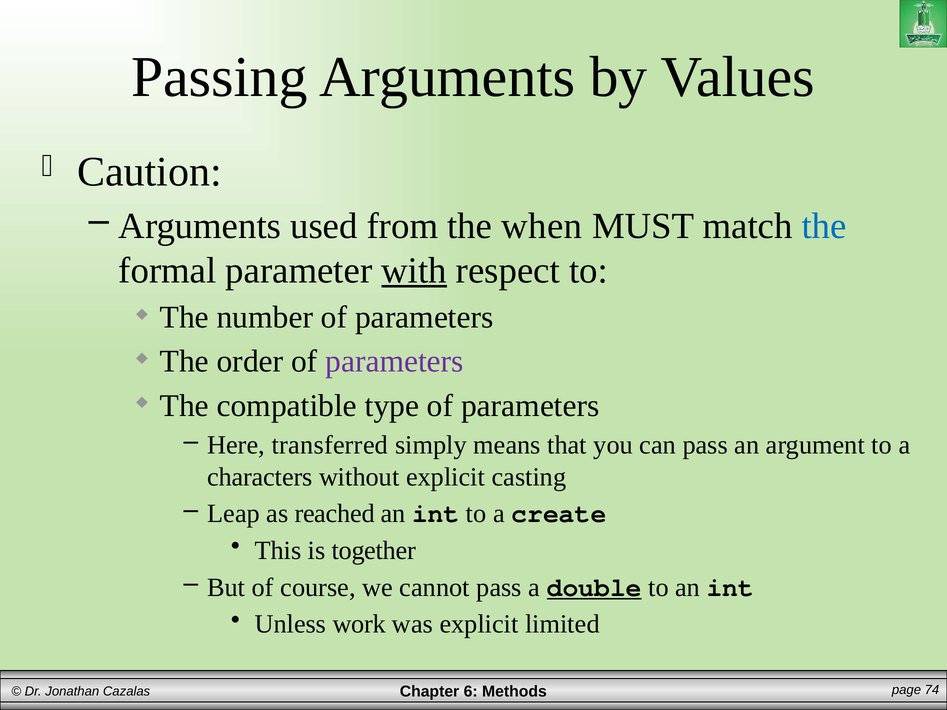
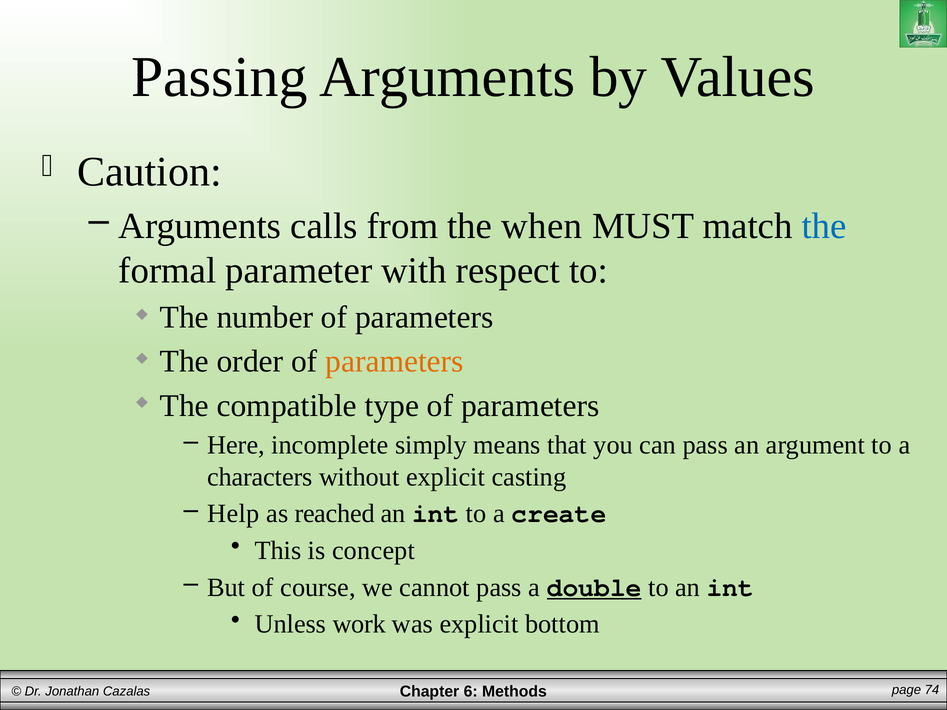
used: used -> calls
with underline: present -> none
parameters at (395, 362) colour: purple -> orange
transferred: transferred -> incomplete
Leap: Leap -> Help
together: together -> concept
limited: limited -> bottom
